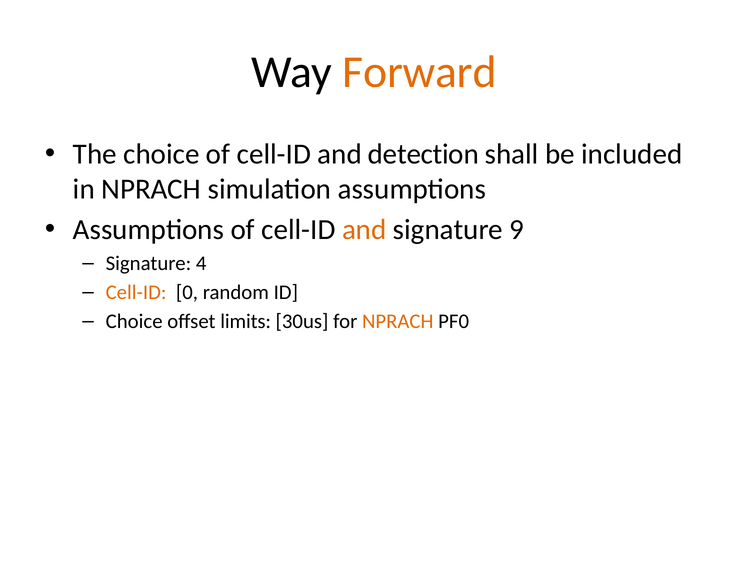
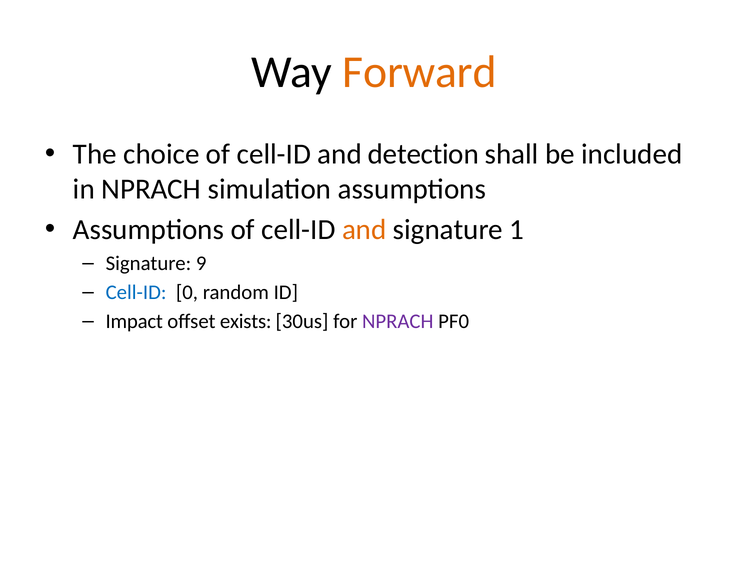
9: 9 -> 1
4: 4 -> 9
Cell-ID at (136, 292) colour: orange -> blue
Choice at (134, 322): Choice -> Impact
limits: limits -> exists
NPRACH at (398, 322) colour: orange -> purple
